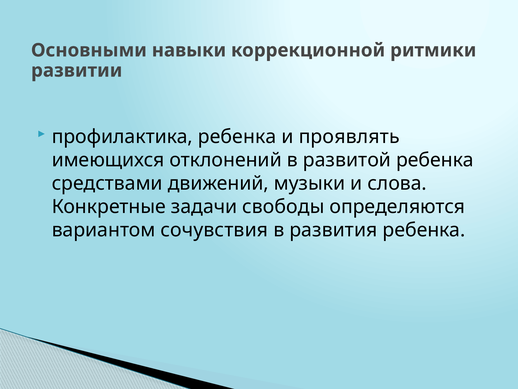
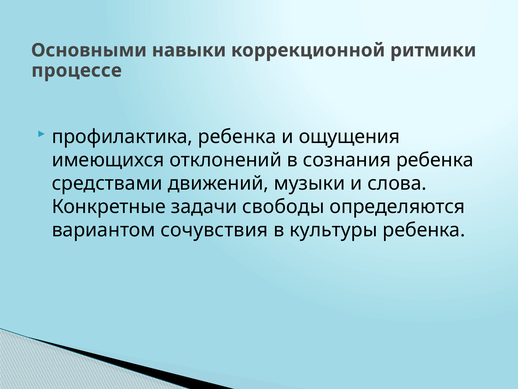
развитии: развитии -> процессе
проявлять: проявлять -> ощущения
развитой: развитой -> сознания
развития: развития -> культуры
